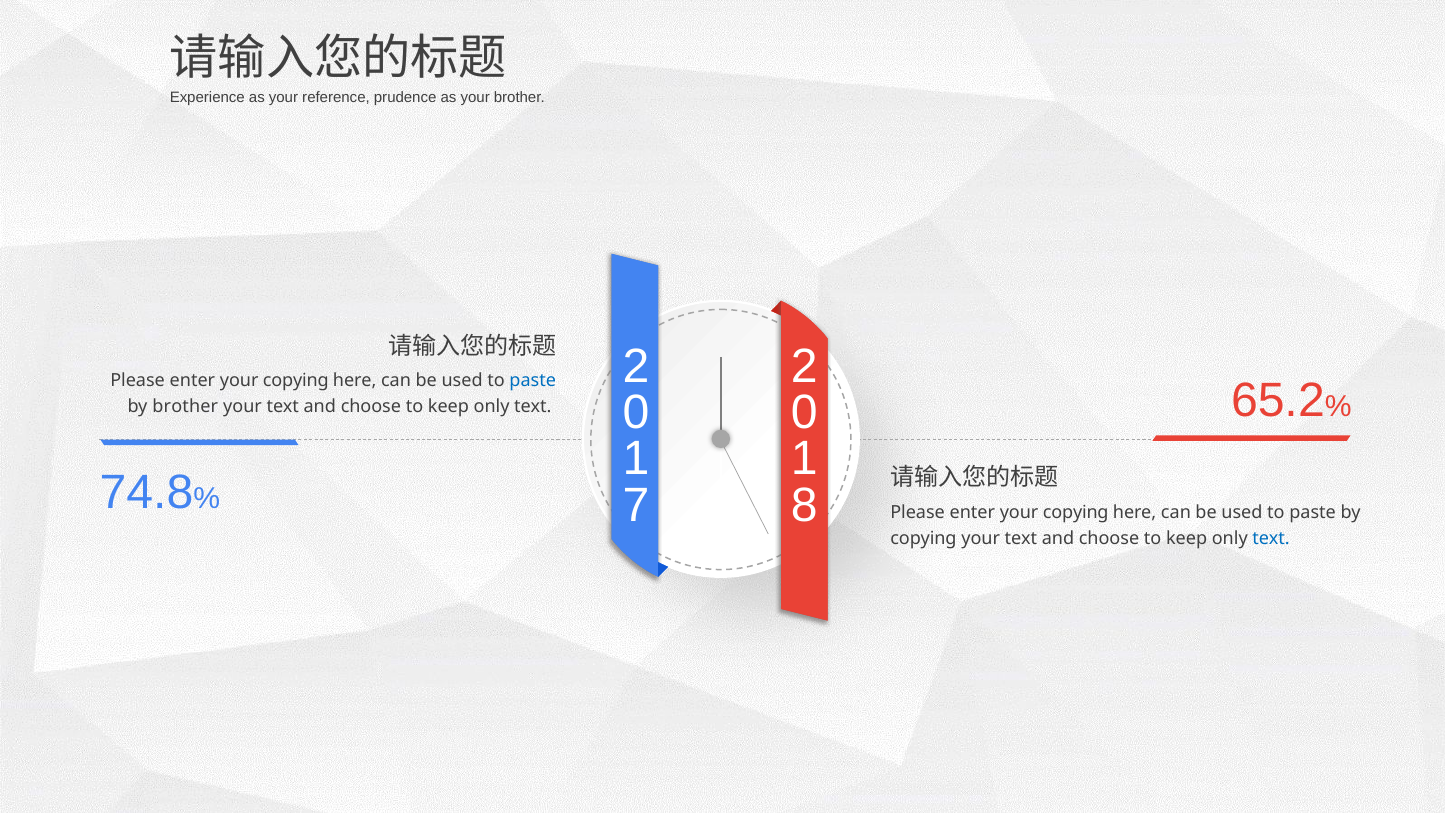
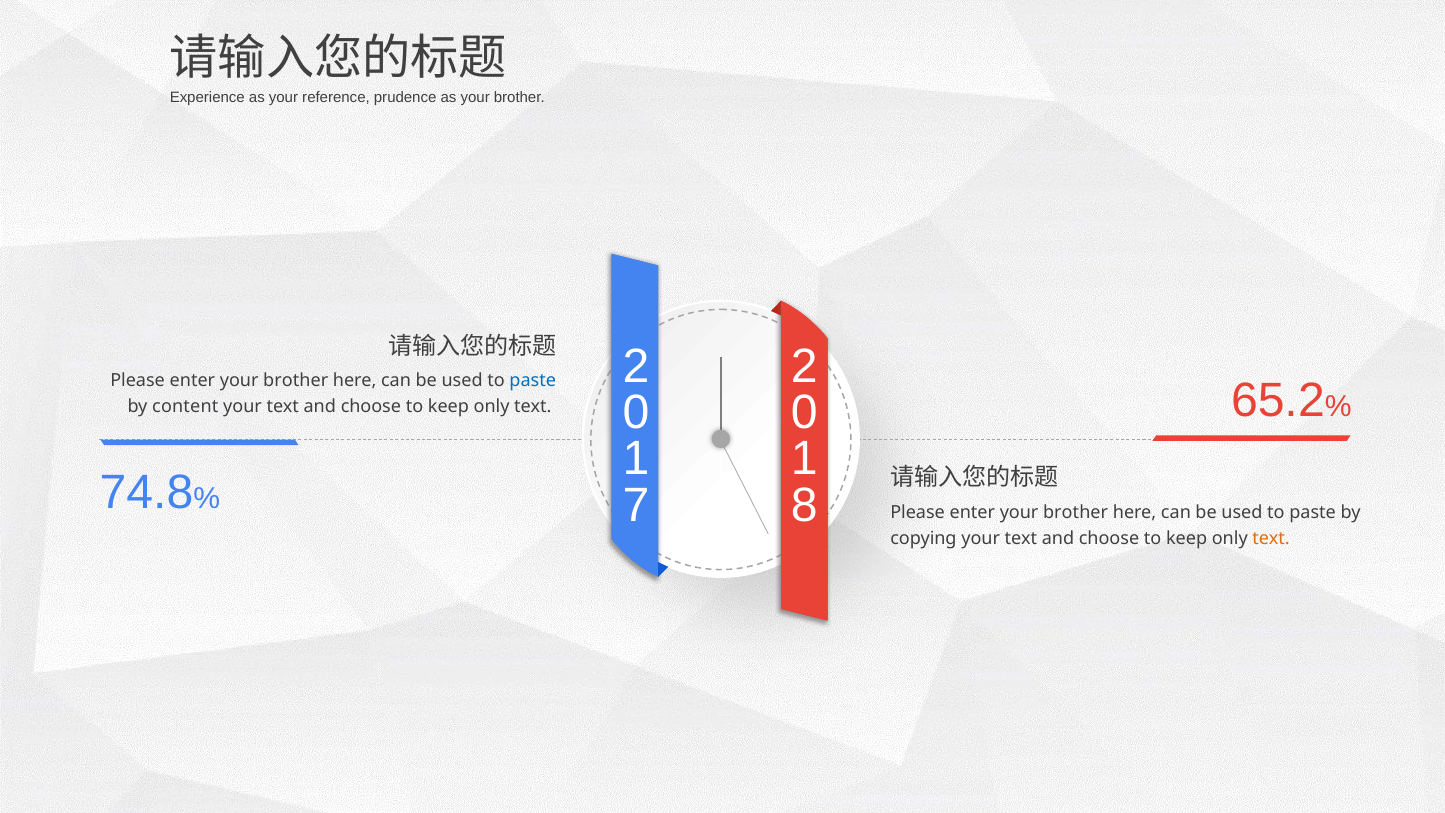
copying at (296, 381): copying -> brother
by brother: brother -> content
copying at (1076, 512): copying -> brother
text at (1271, 538) colour: blue -> orange
